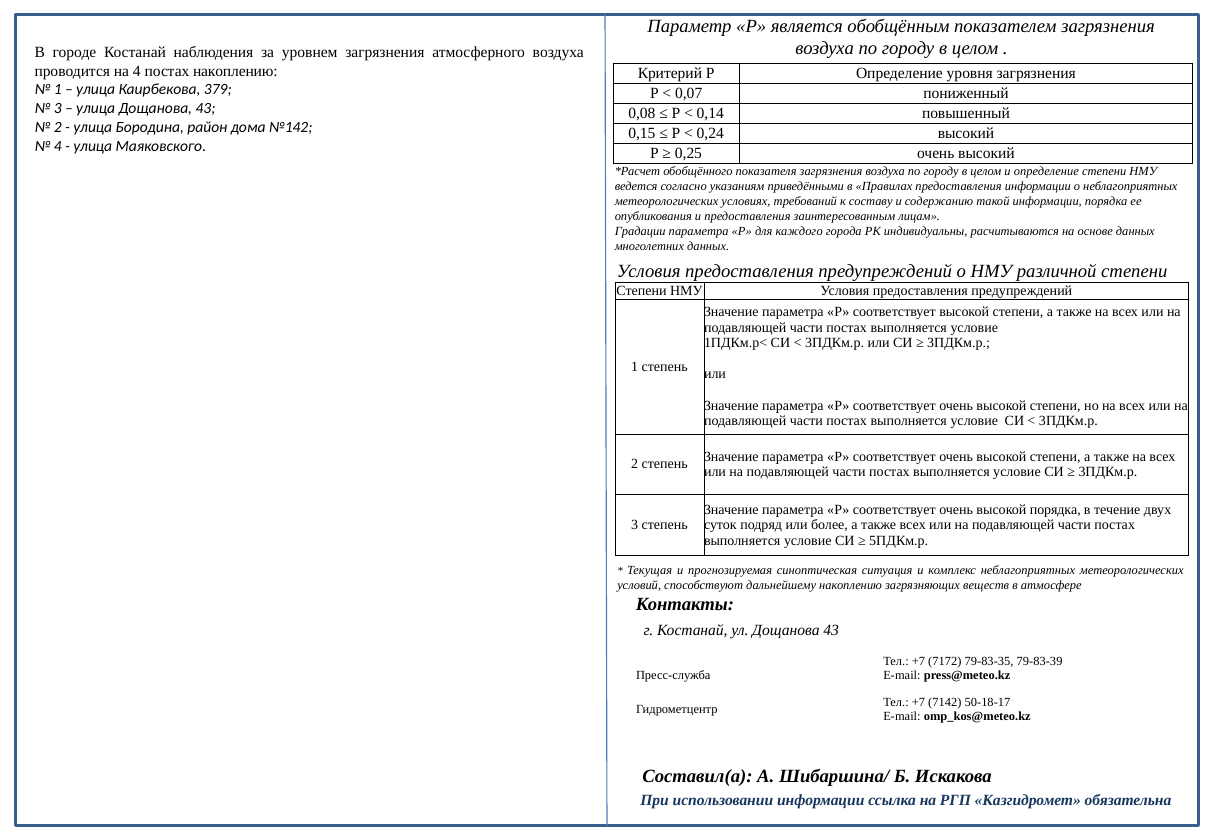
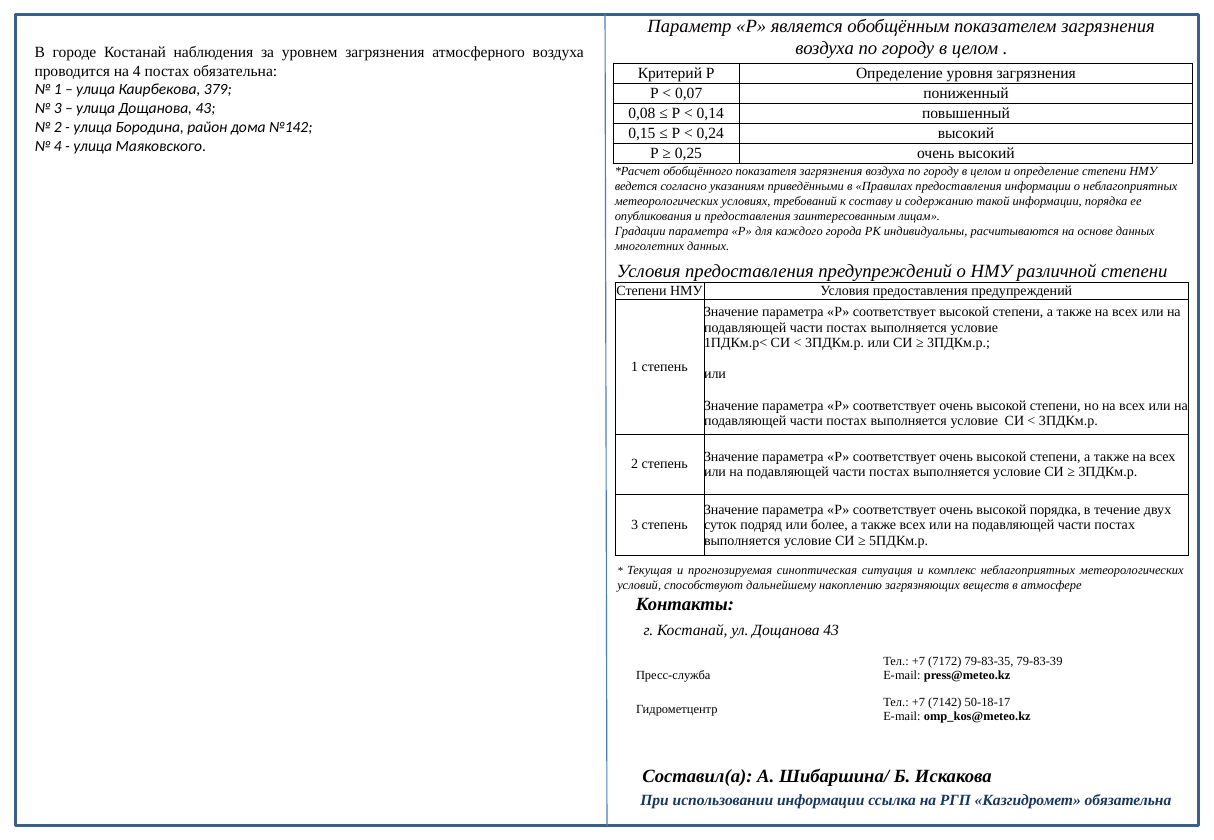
постах накоплению: накоплению -> обязательна
